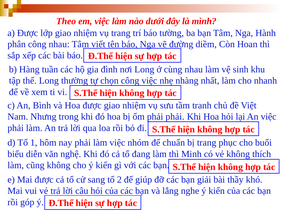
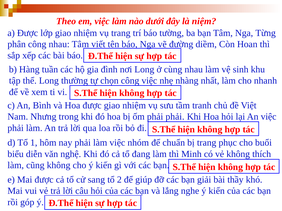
mình: mình -> niệm
Hành: Hành -> Từng
